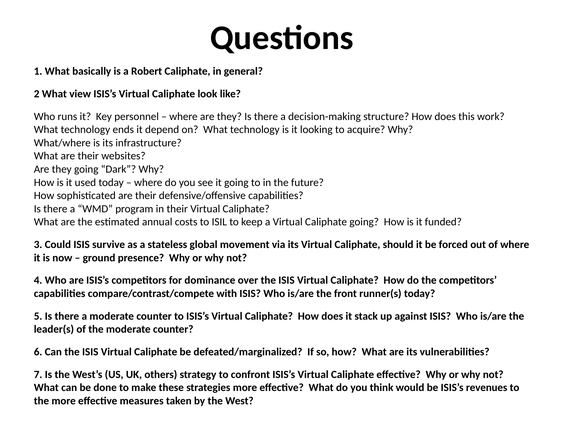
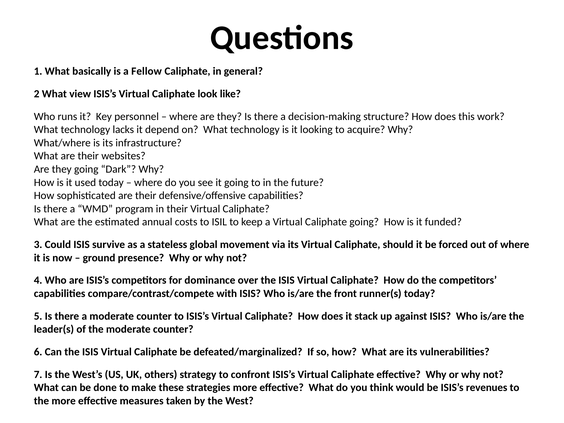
Robert: Robert -> Fellow
ends: ends -> lacks
